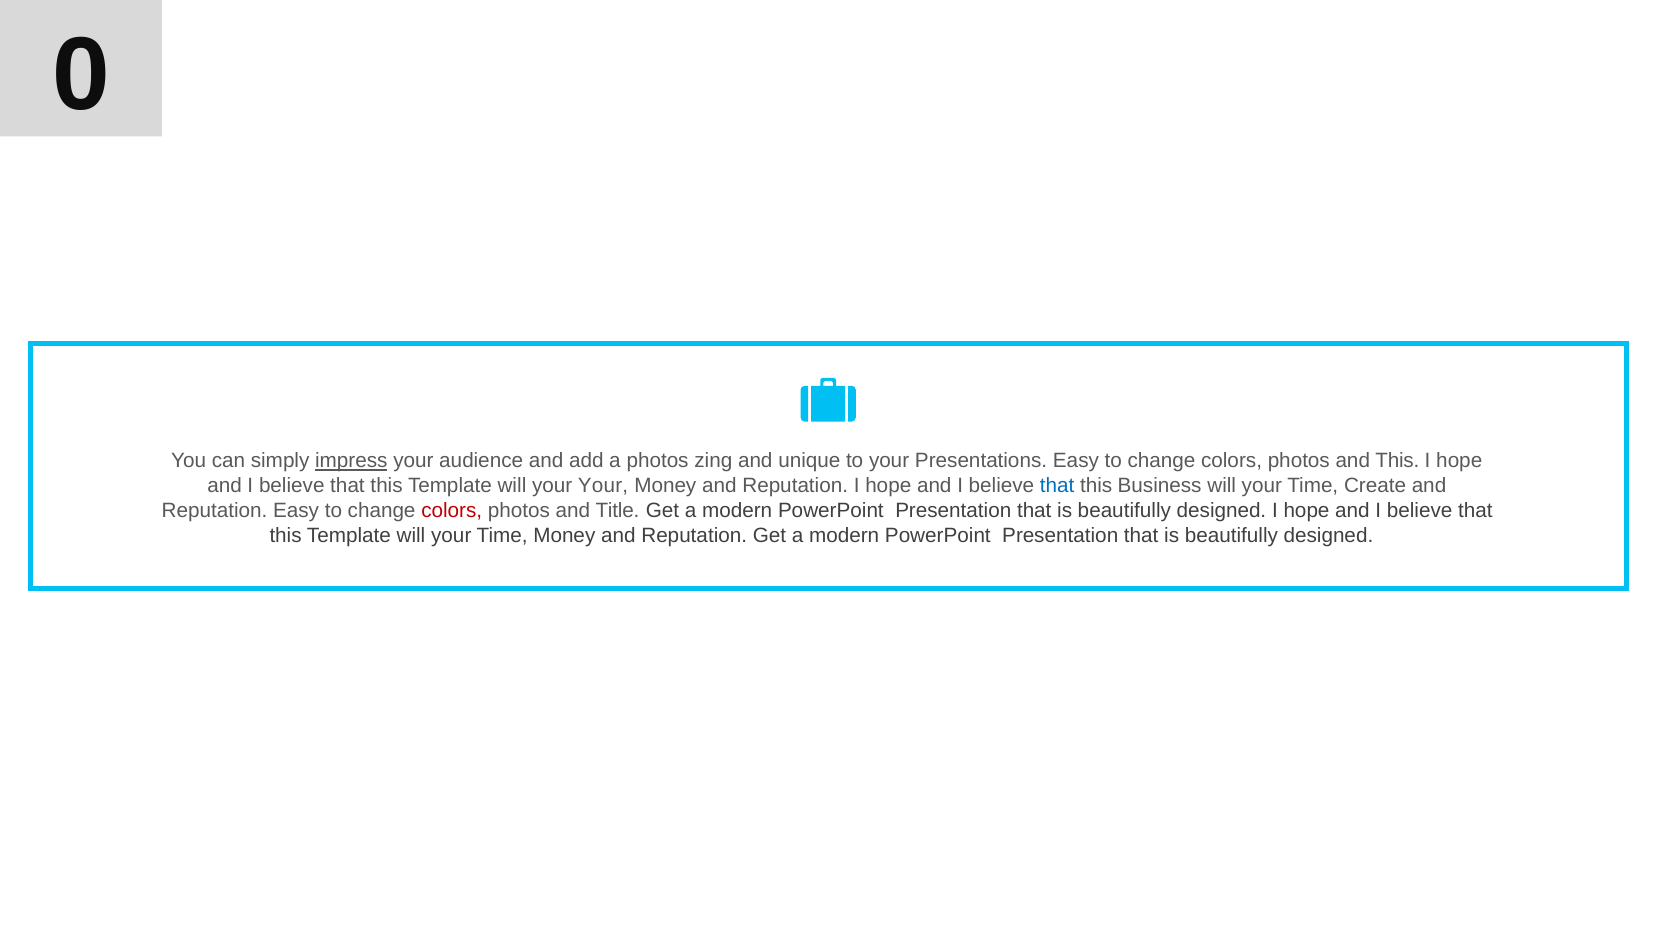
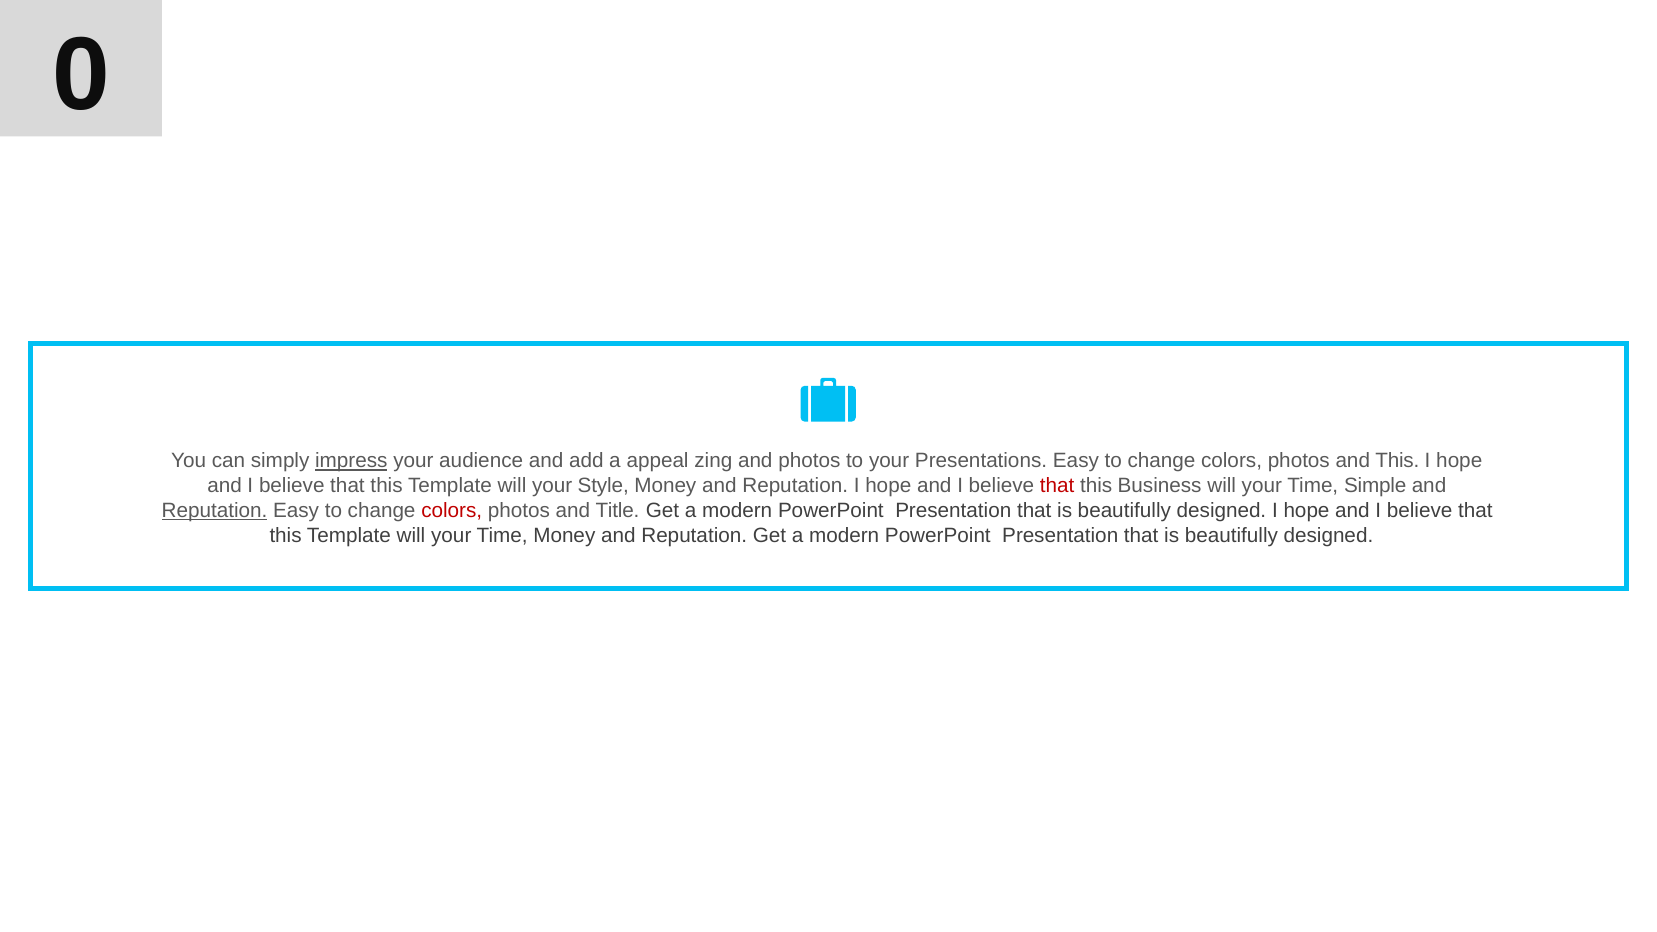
a photos: photos -> appeal
and unique: unique -> photos
your Your: Your -> Style
that at (1057, 486) colour: blue -> red
Create: Create -> Simple
Reputation at (215, 511) underline: none -> present
